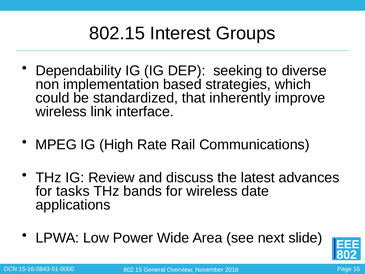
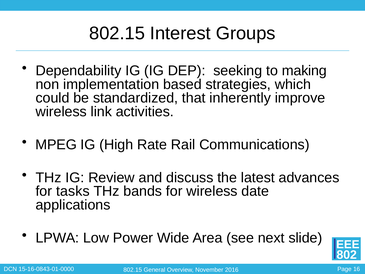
diverse: diverse -> making
interface: interface -> activities
